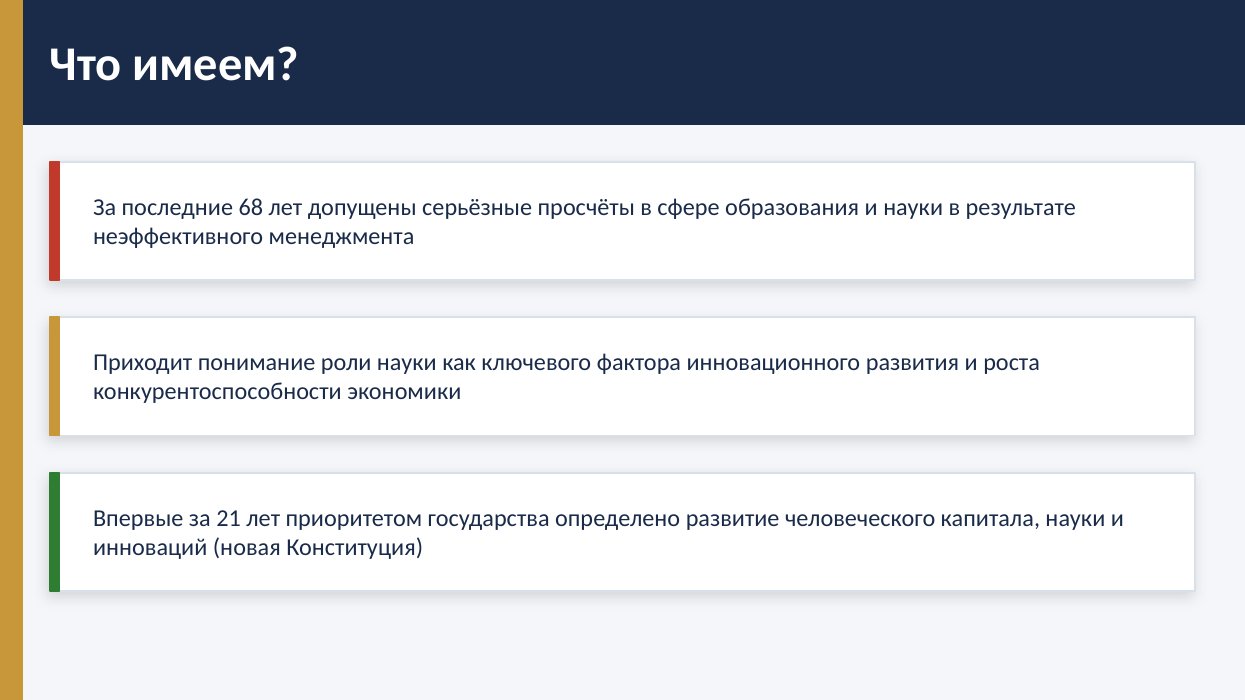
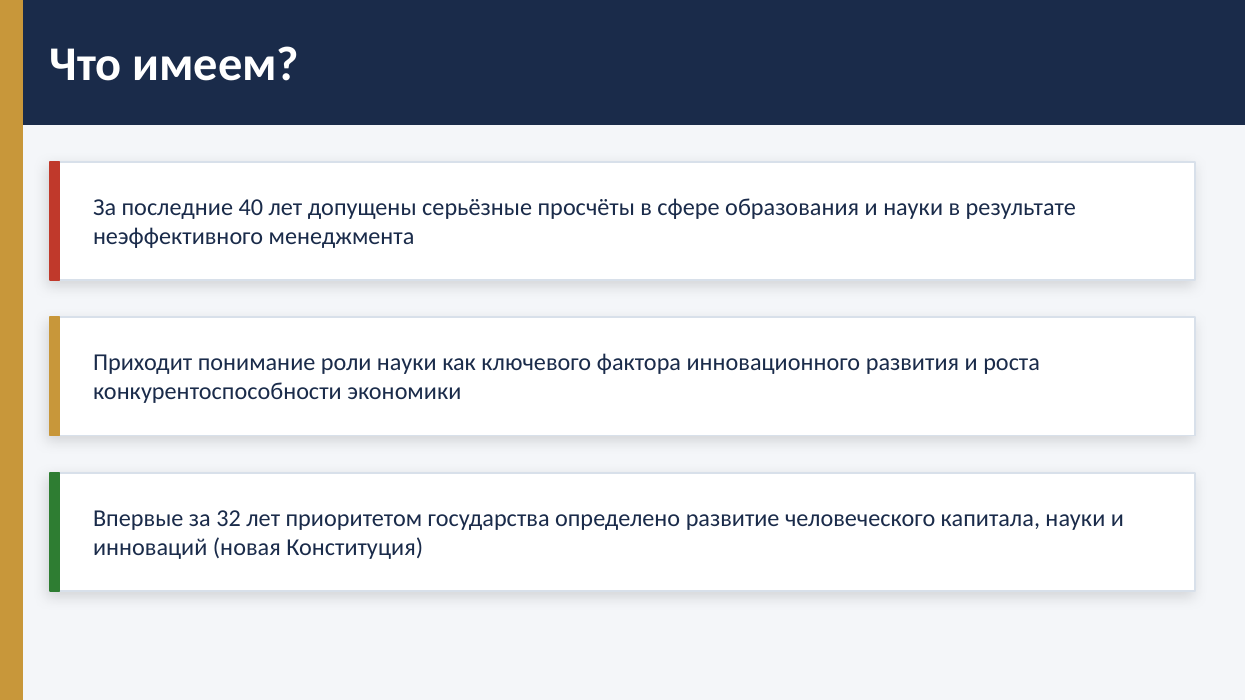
68: 68 -> 40
21: 21 -> 32
